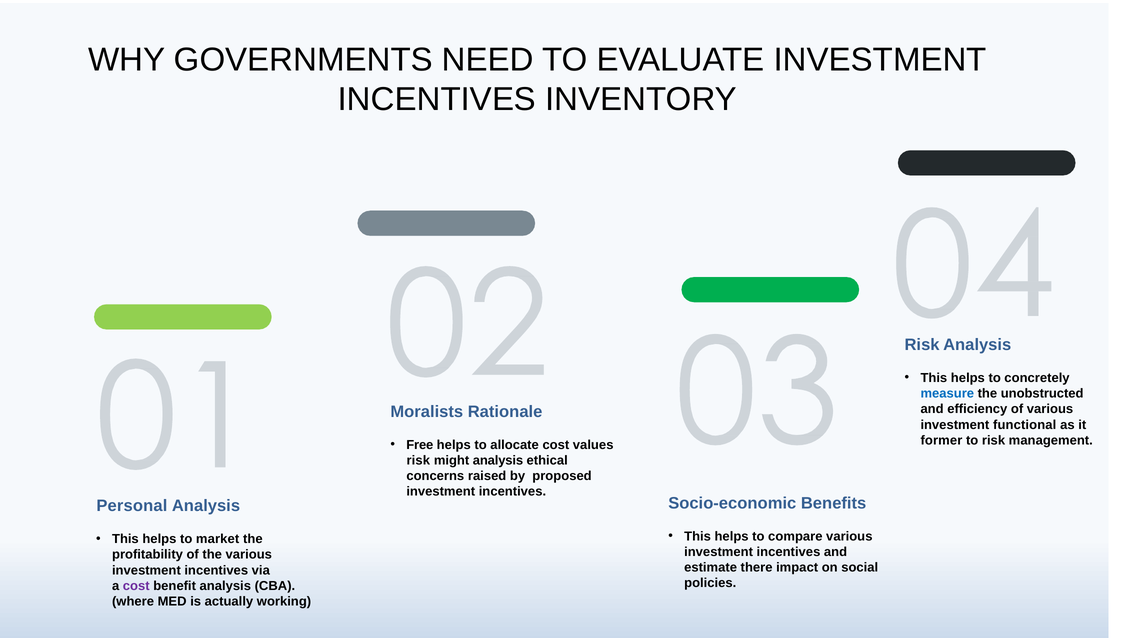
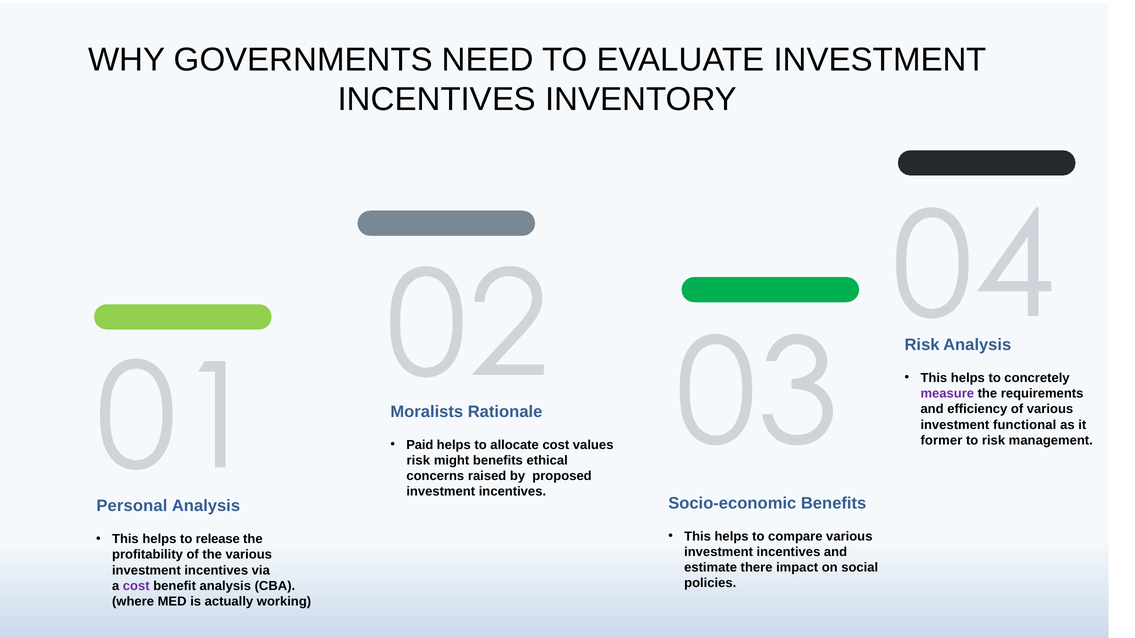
measure colour: blue -> purple
unobstructed: unobstructed -> requirements
Free: Free -> Paid
might analysis: analysis -> benefits
market: market -> release
